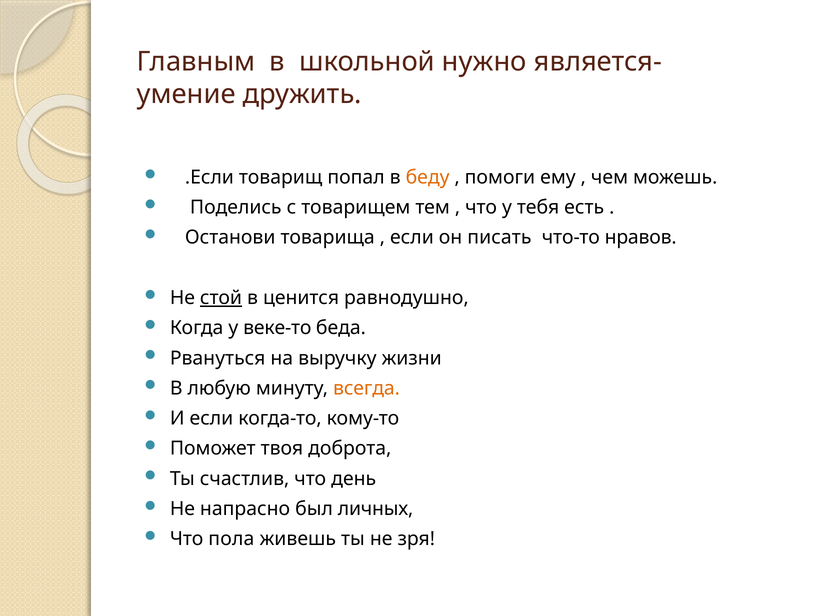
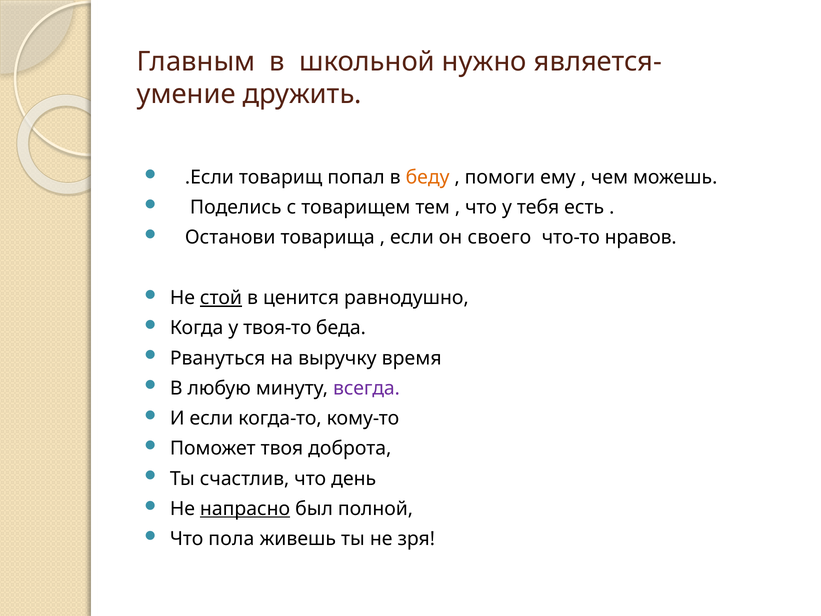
писать: писать -> своего
веке-то: веке-то -> твоя-то
жизни: жизни -> время
всегда colour: orange -> purple
напрасно underline: none -> present
личных: личных -> полной
